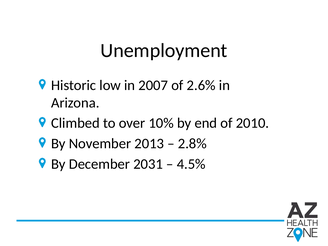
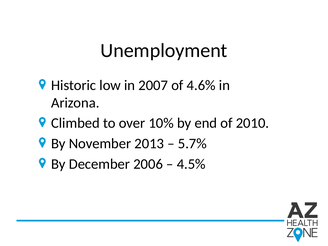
2.6%: 2.6% -> 4.6%
2.8%: 2.8% -> 5.7%
2031: 2031 -> 2006
